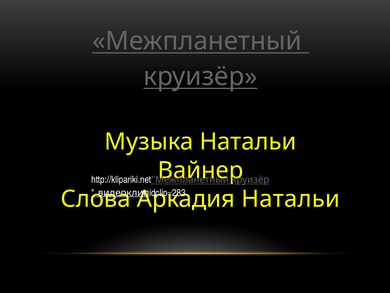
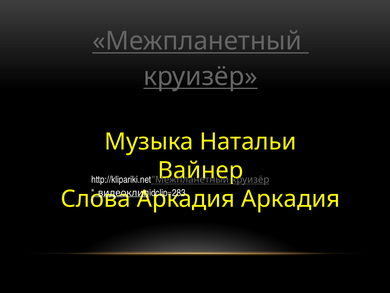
Натальи at (291, 199): Натальи -> Аркадия
